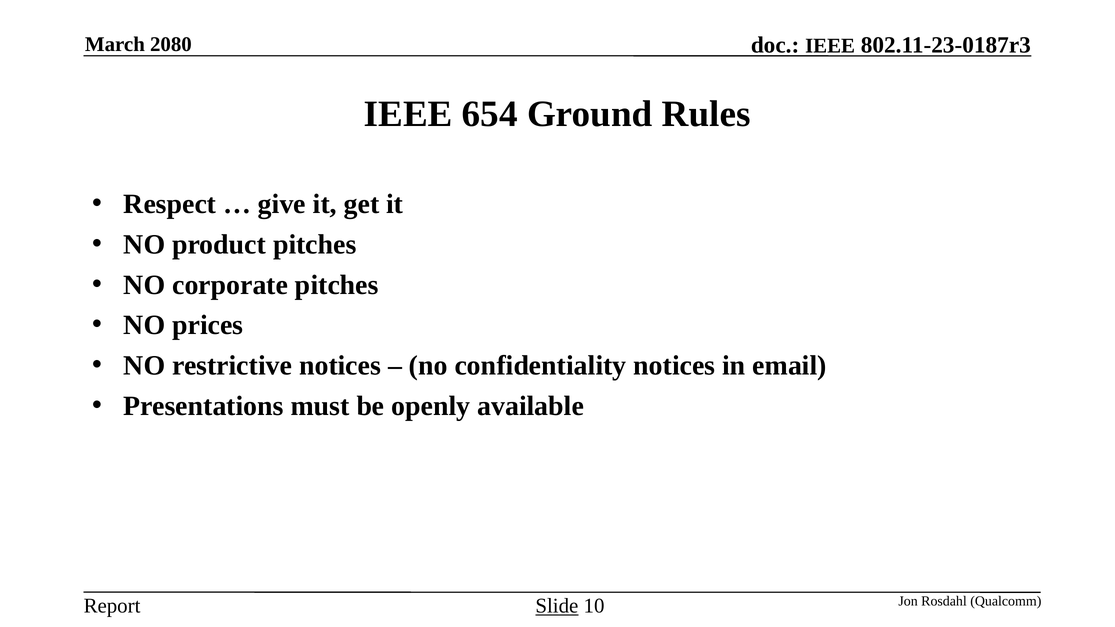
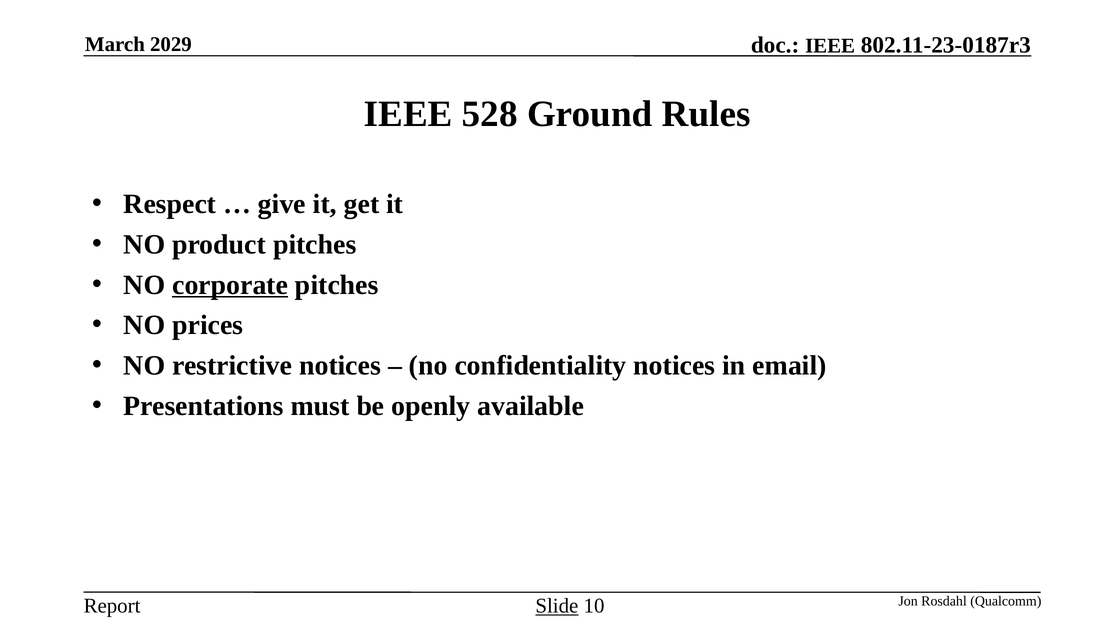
2080: 2080 -> 2029
654: 654 -> 528
corporate underline: none -> present
